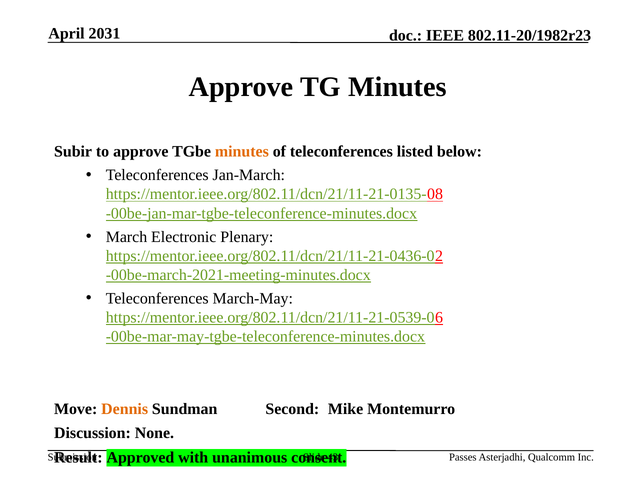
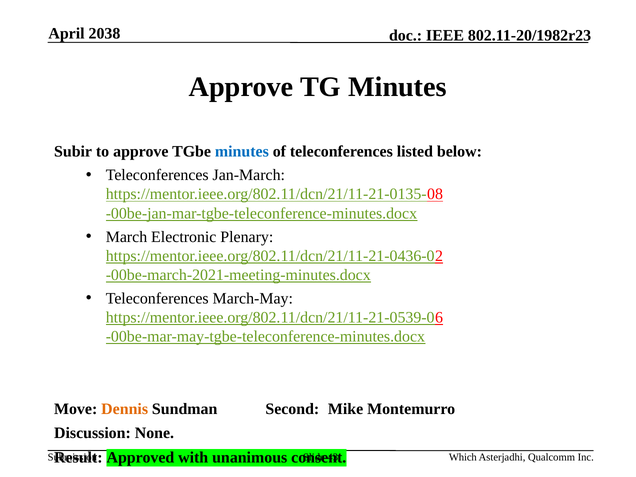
2031: 2031 -> 2038
minutes at (242, 152) colour: orange -> blue
Passes: Passes -> Which
